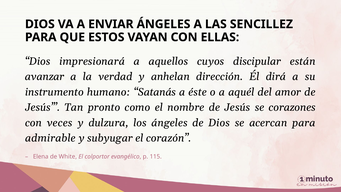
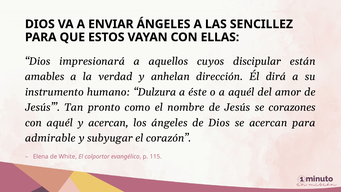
avanzar: avanzar -> amables
Satanás: Satanás -> Dulzura
con veces: veces -> aquél
y dulzura: dulzura -> acercan
